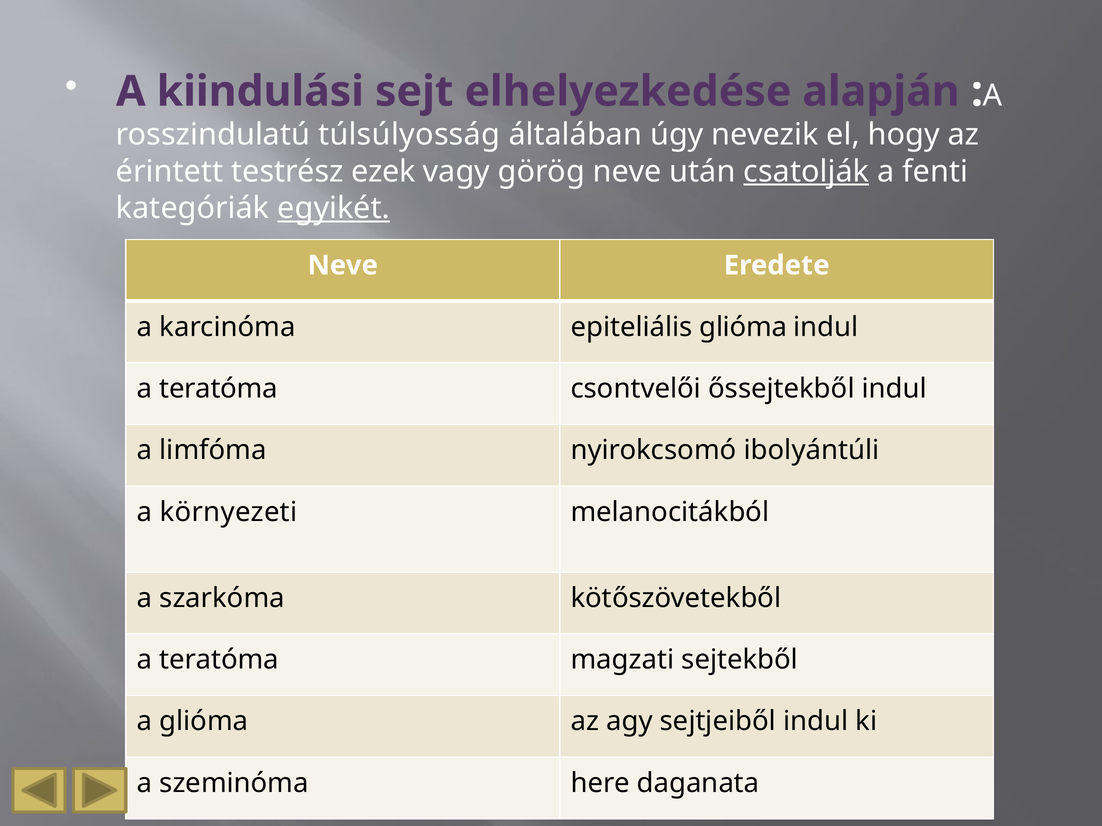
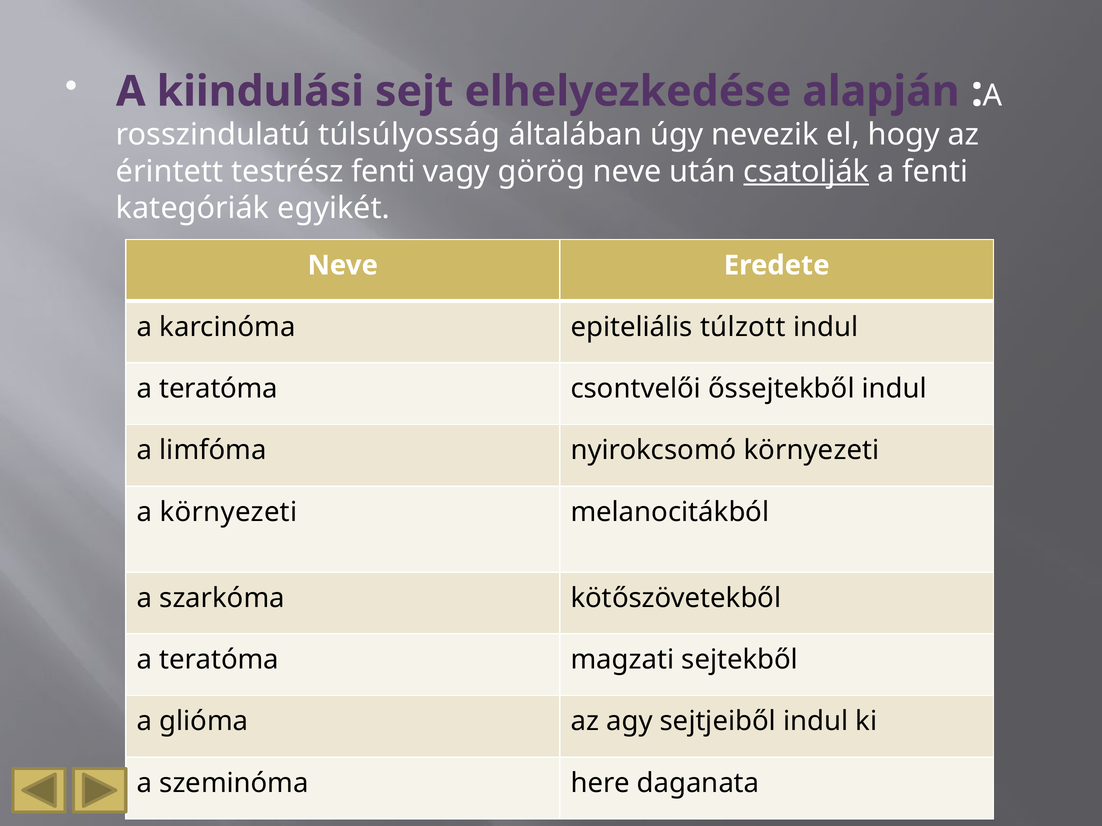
testrész ezek: ezek -> fenti
egyikét underline: present -> none
epiteliális glióma: glióma -> túlzott
nyirokcsomó ibolyántúli: ibolyántúli -> környezeti
